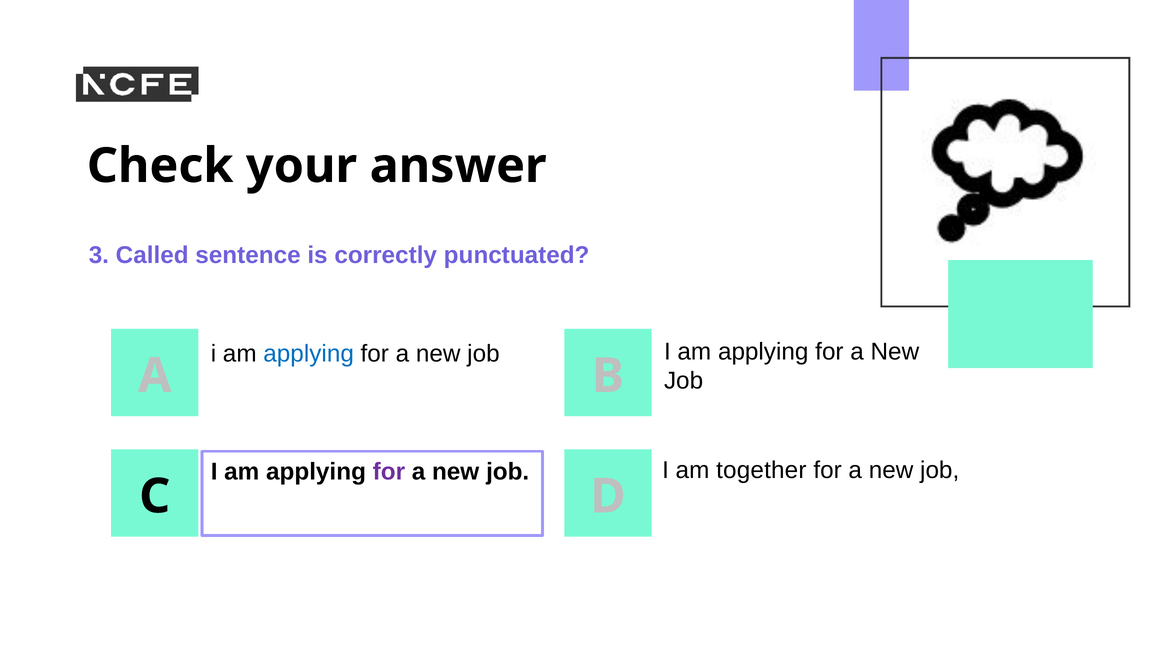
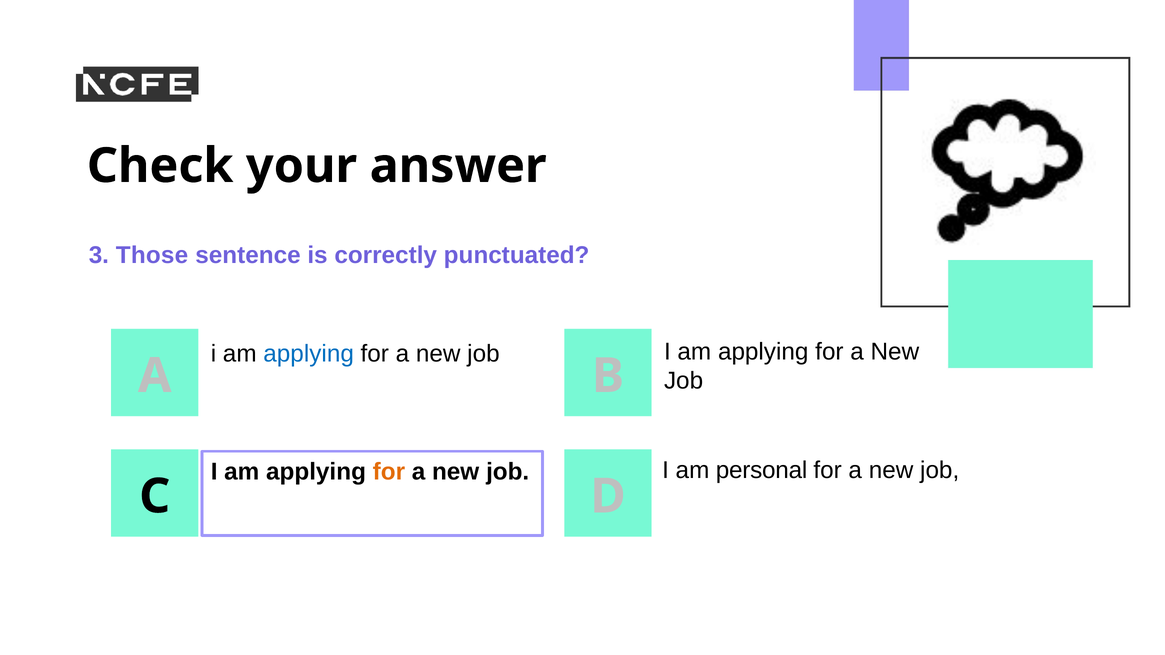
Called: Called -> Those
together: together -> personal
for at (389, 472) colour: purple -> orange
